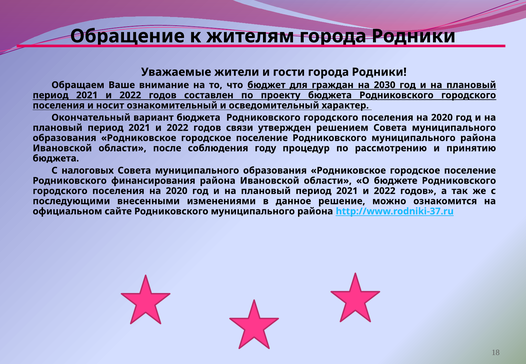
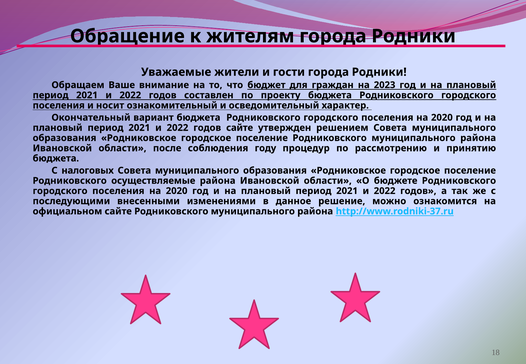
2030: 2030 -> 2023
годов связи: связи -> сайте
финансирования: финансирования -> осуществляемые
